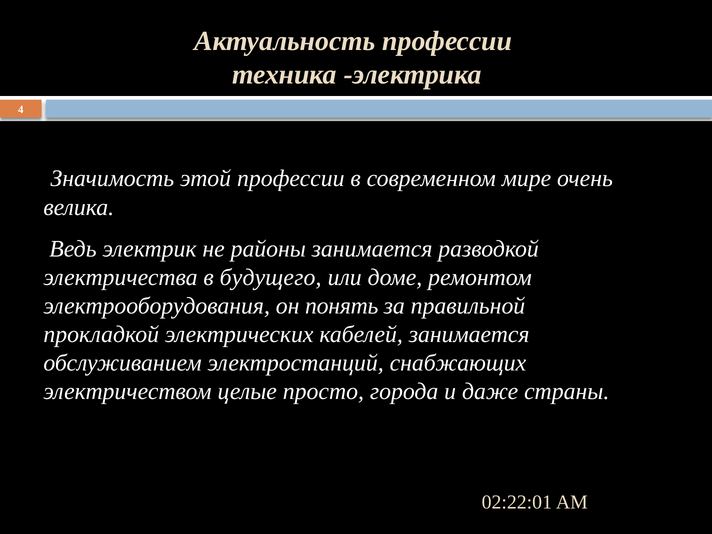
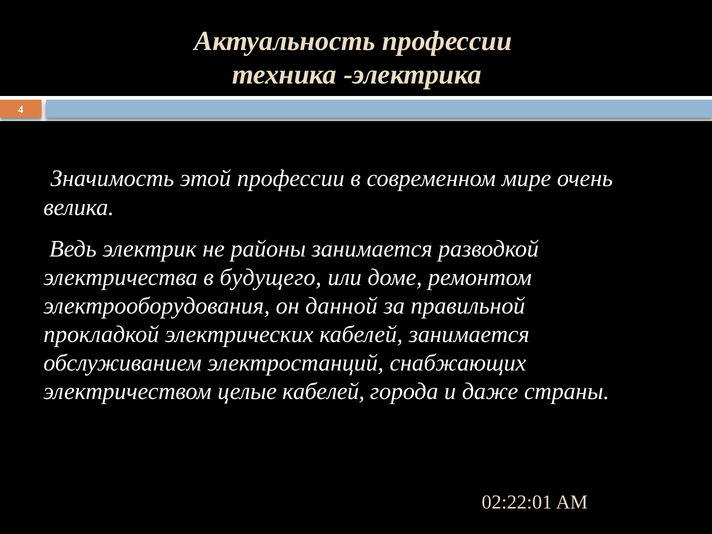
понять: понять -> данной
целые просто: просто -> кабелей
